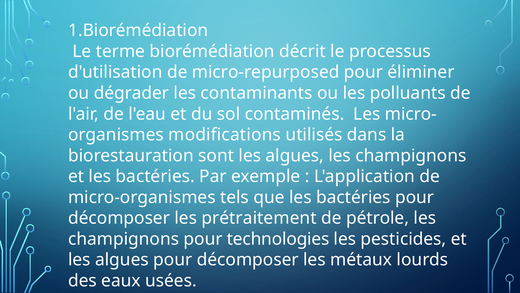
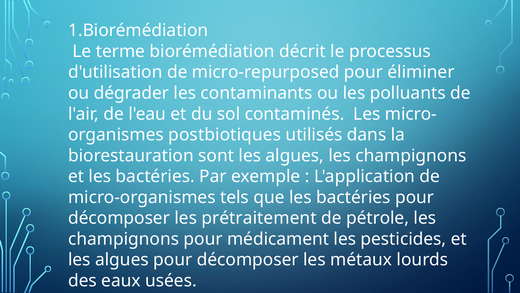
modifications: modifications -> postbiotiques
technologies: technologies -> médicament
